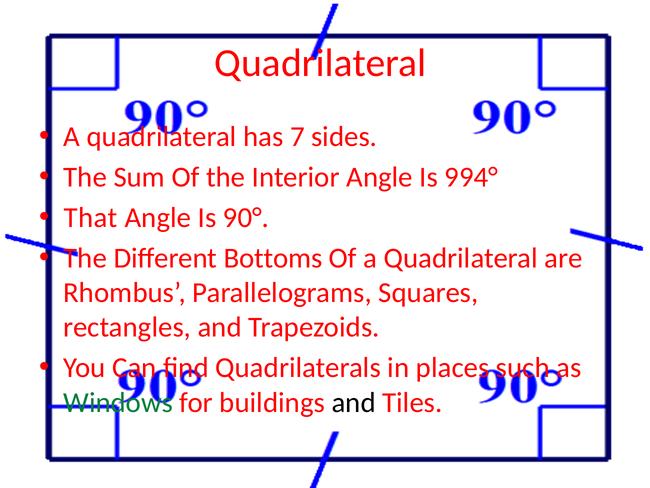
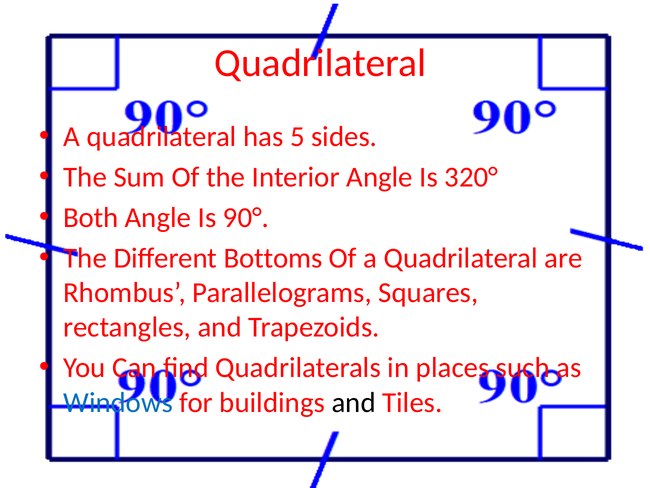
7: 7 -> 5
994°: 994° -> 320°
That: That -> Both
Windows colour: green -> blue
